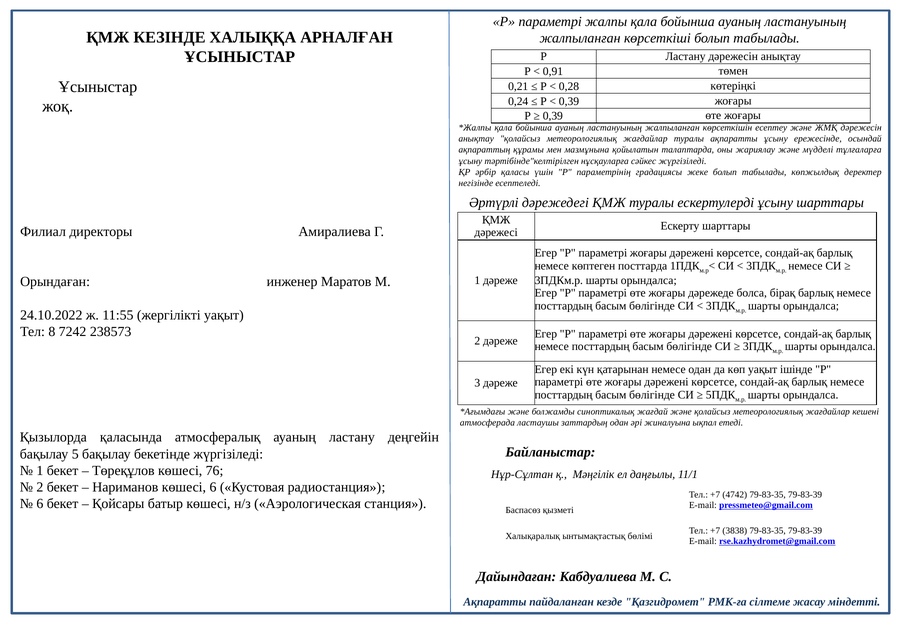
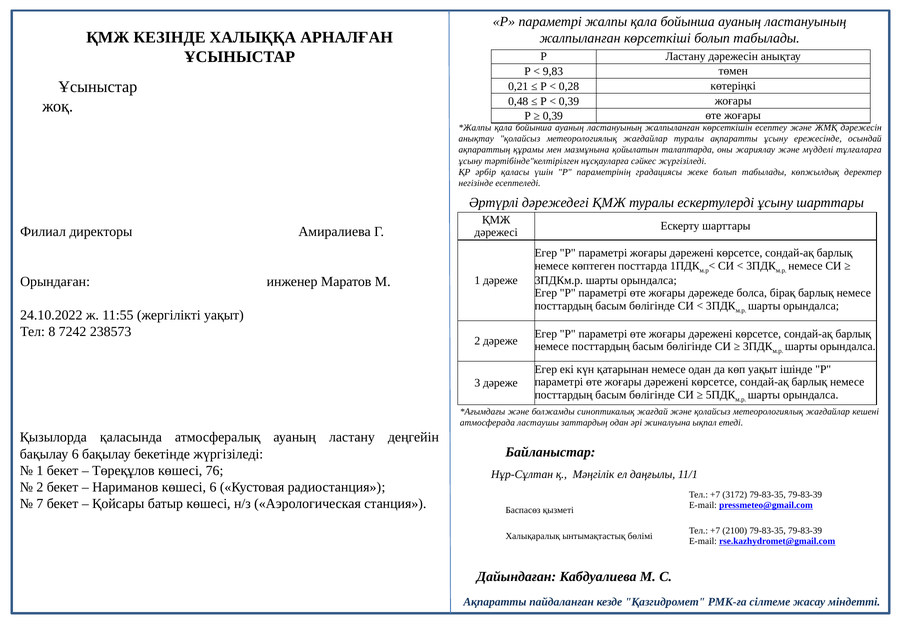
0,91: 0,91 -> 9,83
0,24: 0,24 -> 0,48
бақылау 5: 5 -> 6
4742: 4742 -> 3172
6 at (40, 504): 6 -> 7
3838: 3838 -> 2100
